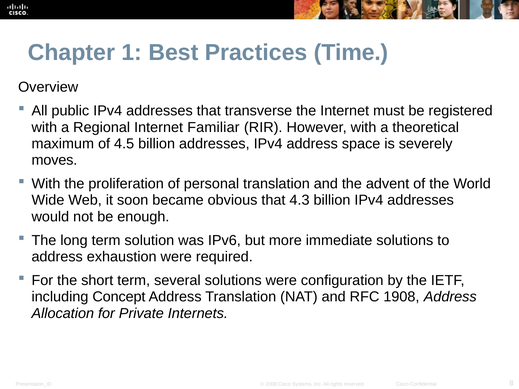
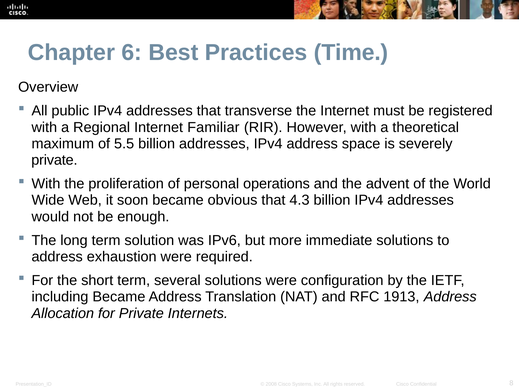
1: 1 -> 6
4.5: 4.5 -> 5.5
moves at (54, 160): moves -> private
personal translation: translation -> operations
including Concept: Concept -> Became
1908: 1908 -> 1913
